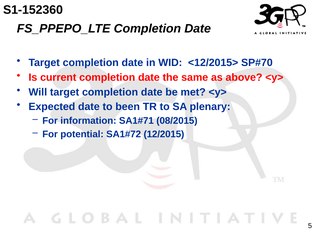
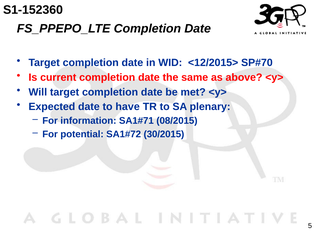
been: been -> have
12/2015: 12/2015 -> 30/2015
